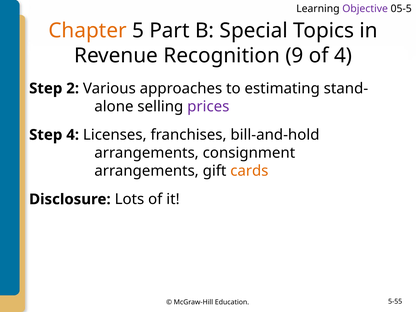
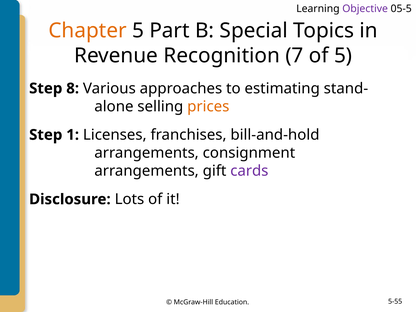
9: 9 -> 7
of 4: 4 -> 5
2: 2 -> 8
prices colour: purple -> orange
Step 4: 4 -> 1
cards colour: orange -> purple
